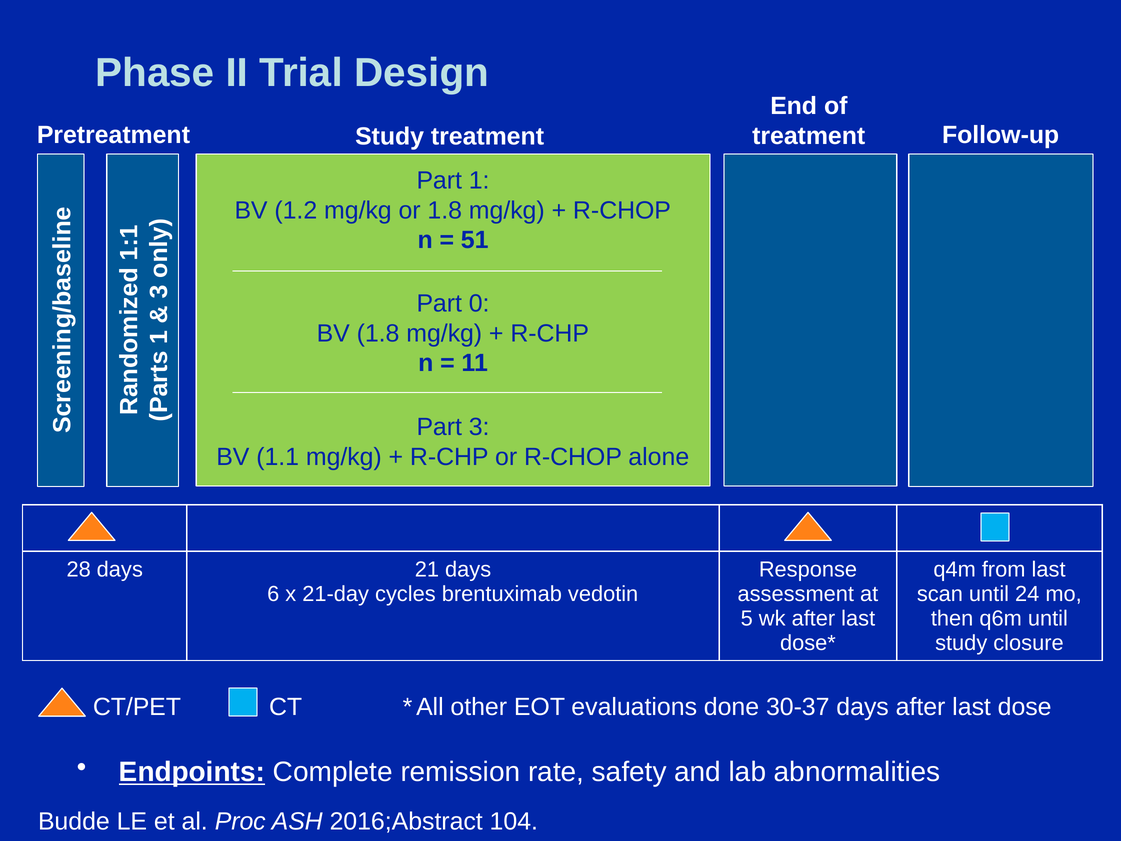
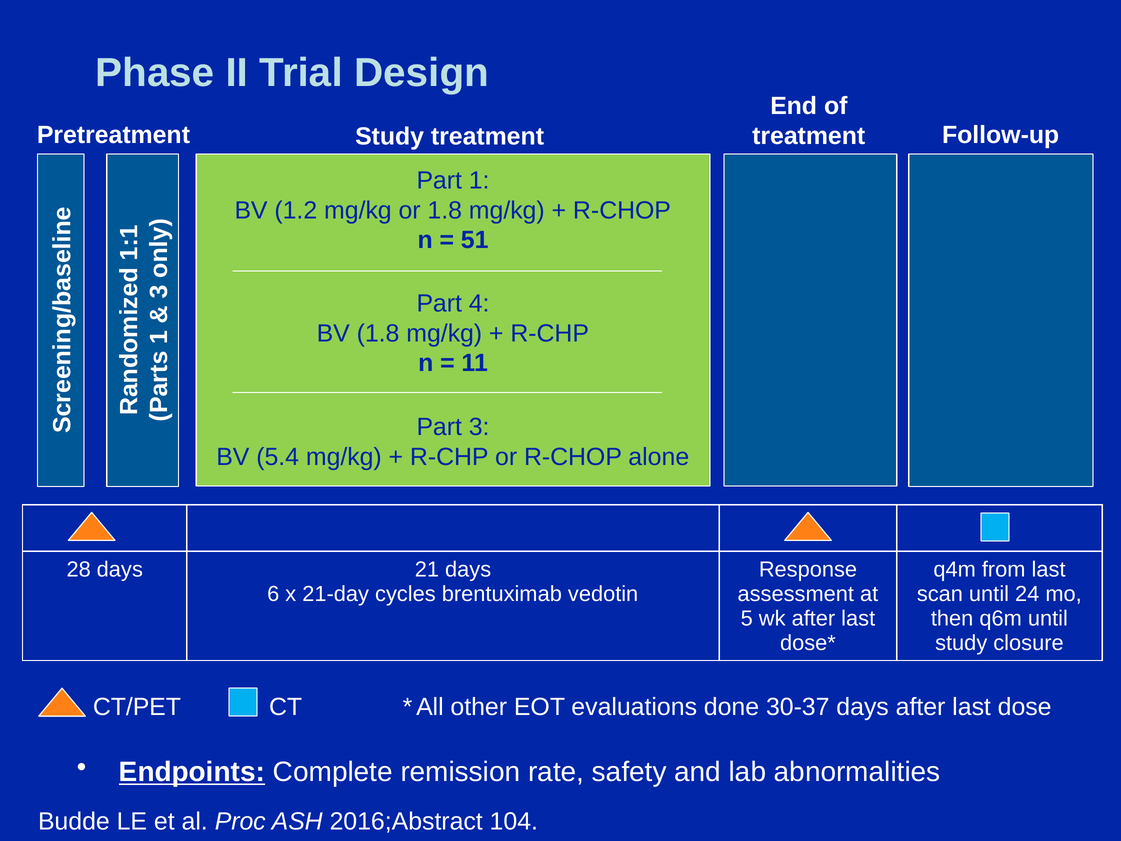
0: 0 -> 4
1.1: 1.1 -> 5.4
